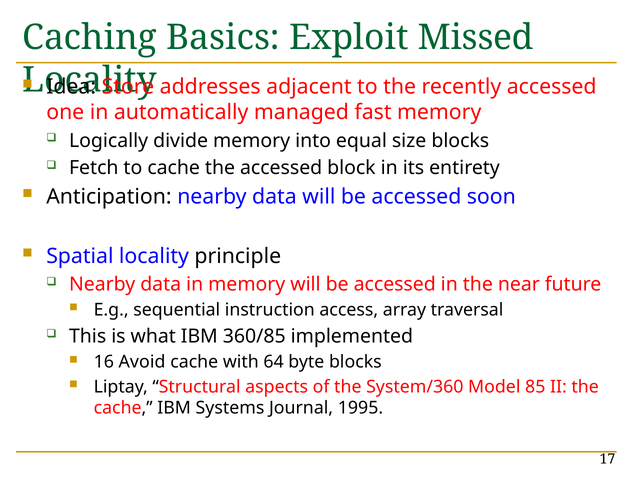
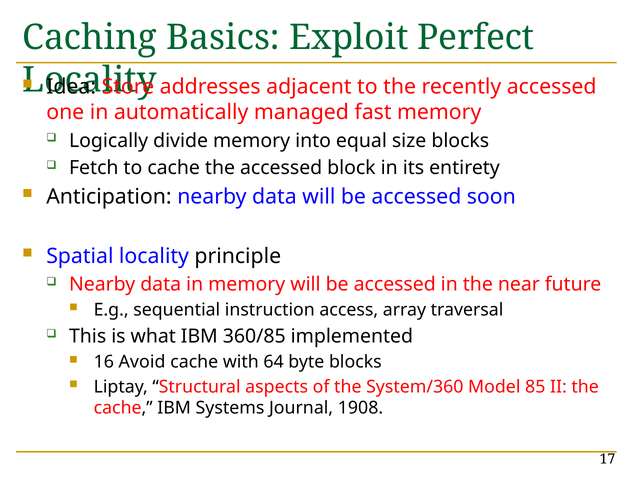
Missed: Missed -> Perfect
1995: 1995 -> 1908
